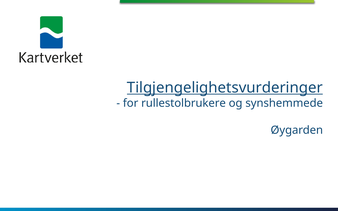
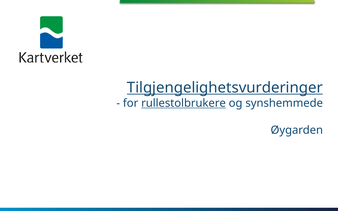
rullestolbrukere underline: none -> present
